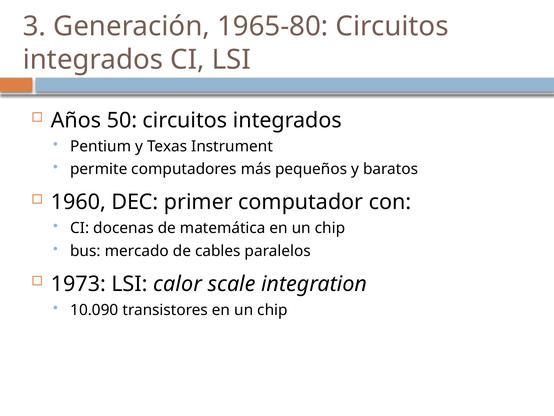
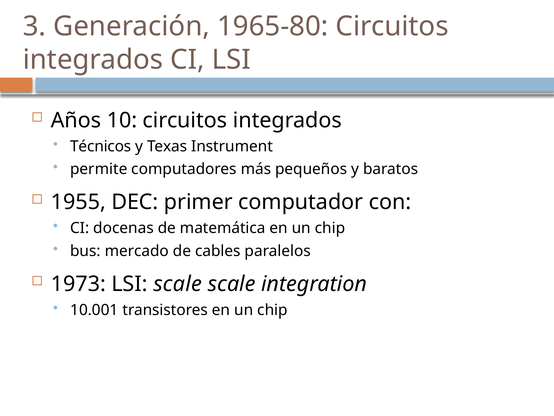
50: 50 -> 10
Pentium: Pentium -> Técnicos
1960: 1960 -> 1955
LSI calor: calor -> scale
10.090: 10.090 -> 10.001
